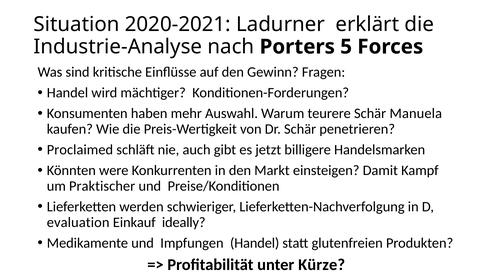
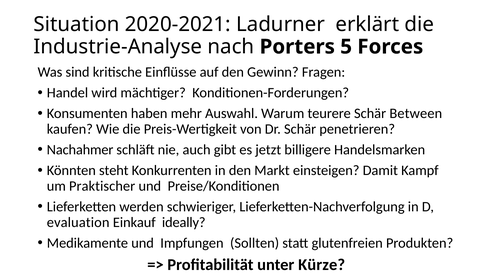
Manuela: Manuela -> Between
Proclaimed: Proclaimed -> Nachahmer
were: were -> steht
Impfungen Handel: Handel -> Sollten
